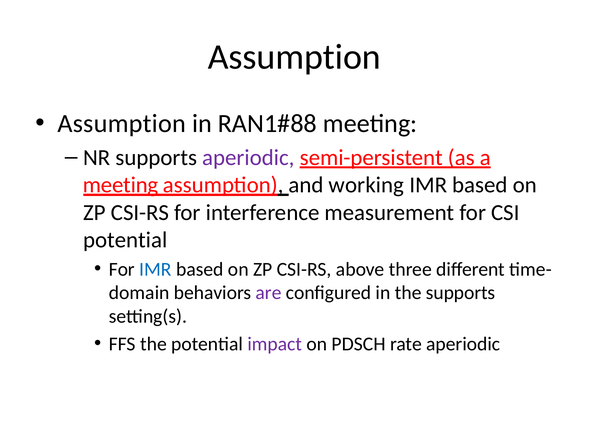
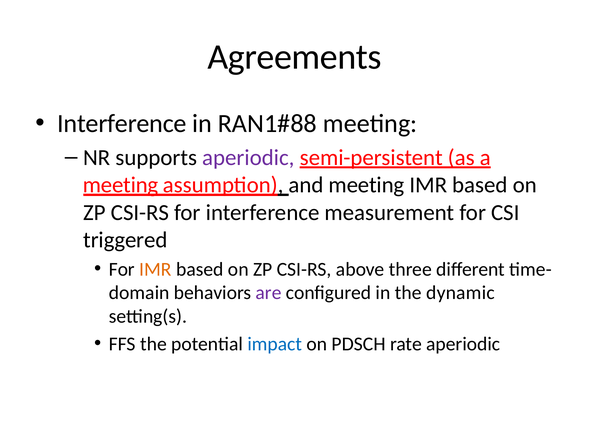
Assumption at (294, 57): Assumption -> Agreements
Assumption at (122, 124): Assumption -> Interference
and working: working -> meeting
potential at (125, 240): potential -> triggered
IMR at (155, 269) colour: blue -> orange
the supports: supports -> dynamic
impact colour: purple -> blue
